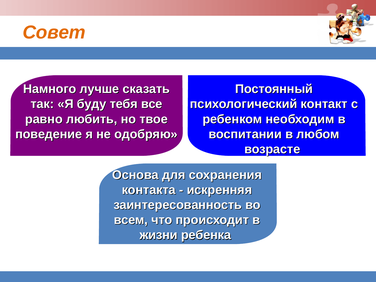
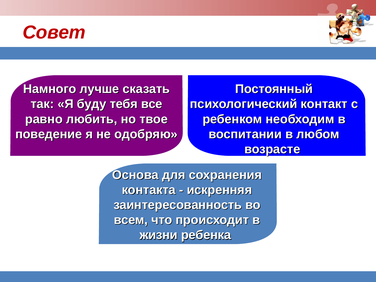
Совет colour: orange -> red
